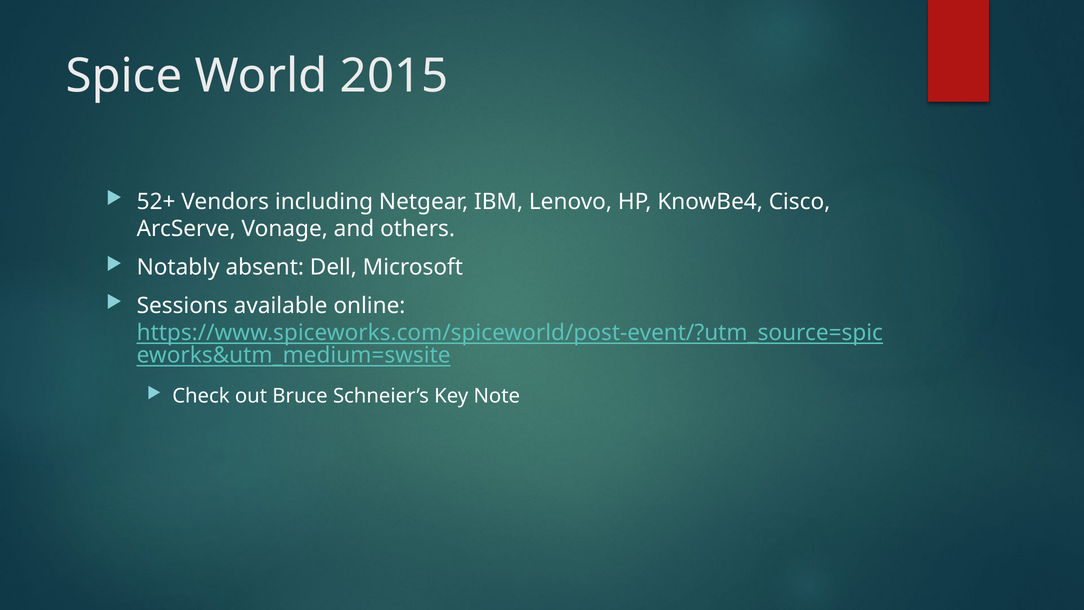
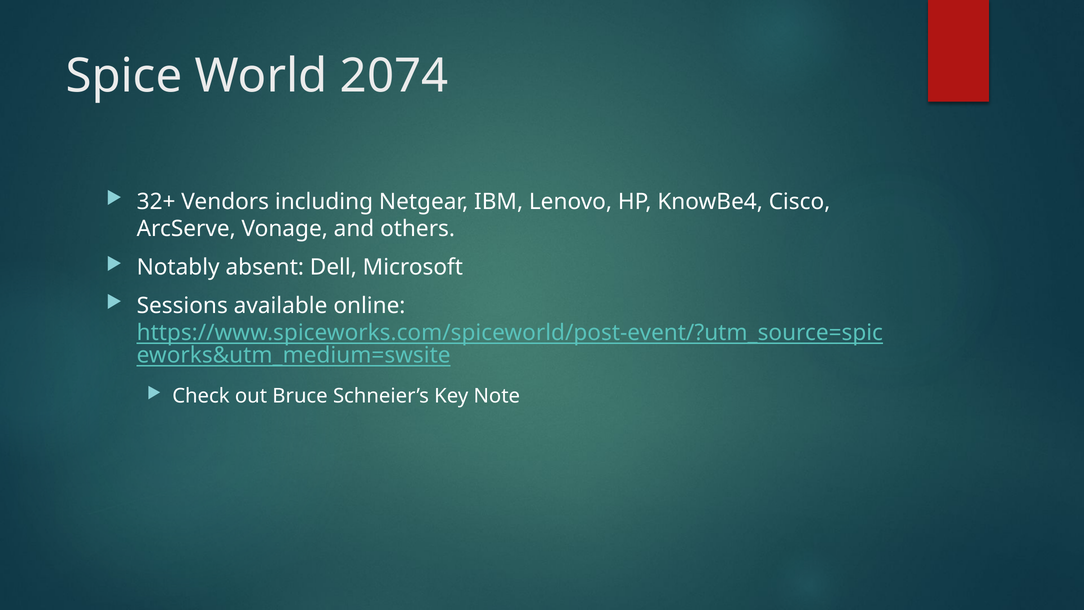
2015: 2015 -> 2074
52+: 52+ -> 32+
